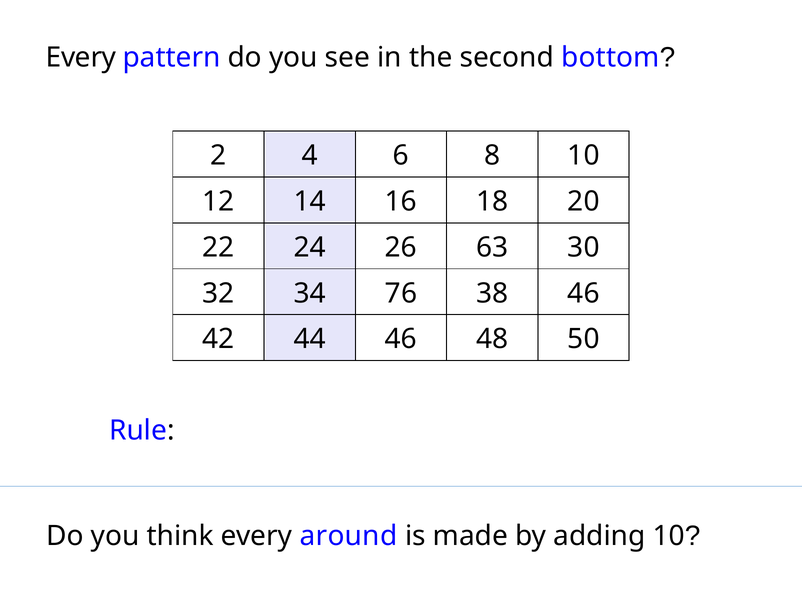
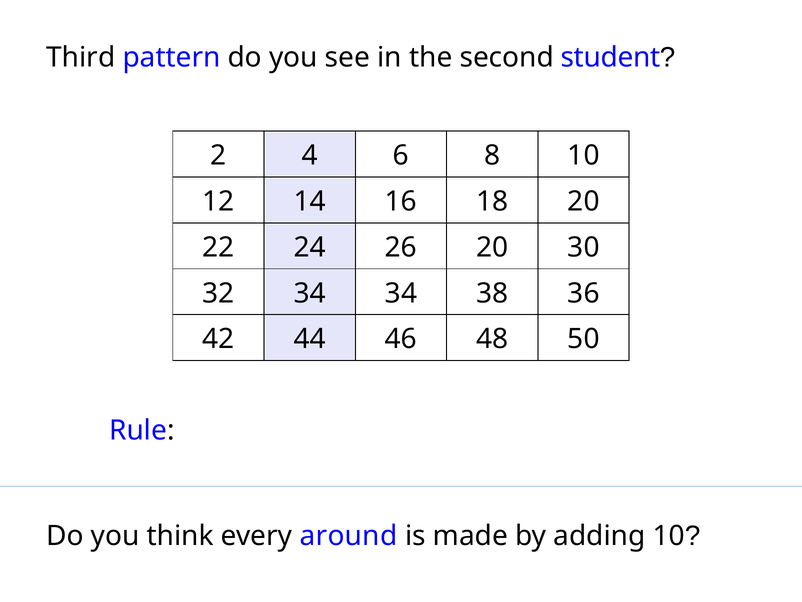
Every at (81, 57): Every -> Third
bottom: bottom -> student
26 63: 63 -> 20
34 76: 76 -> 34
38 46: 46 -> 36
